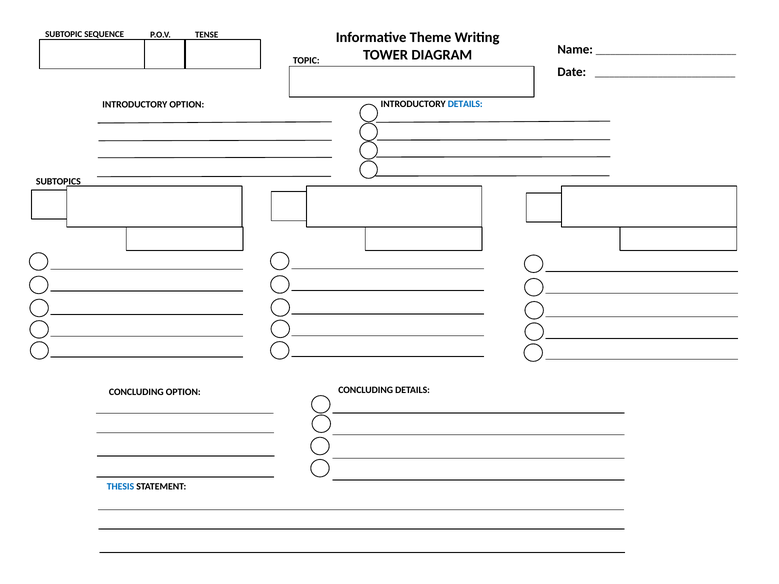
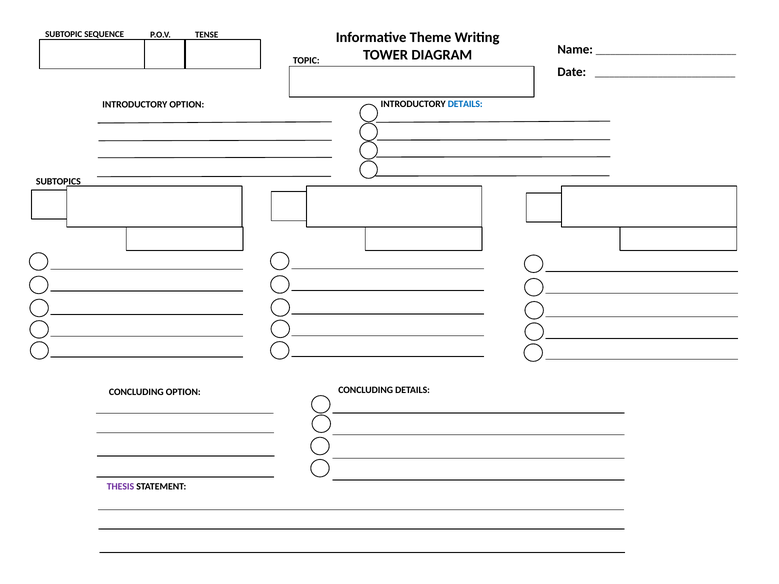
THESIS colour: blue -> purple
